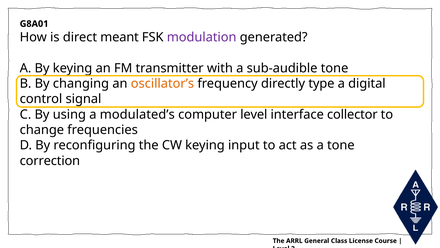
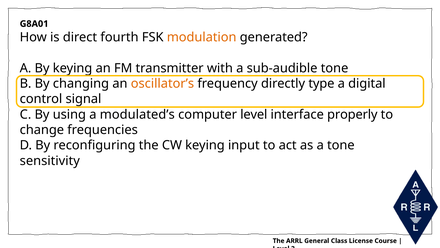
meant: meant -> fourth
modulation colour: purple -> orange
collector: collector -> properly
correction: correction -> sensitivity
